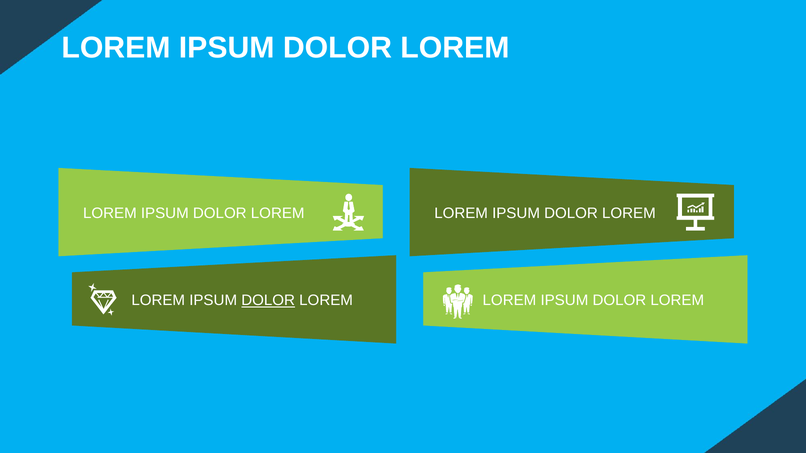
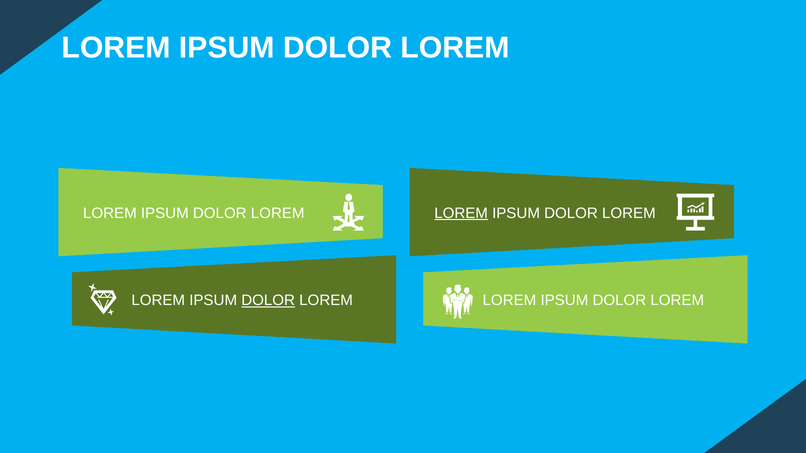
LOREM at (461, 213) underline: none -> present
